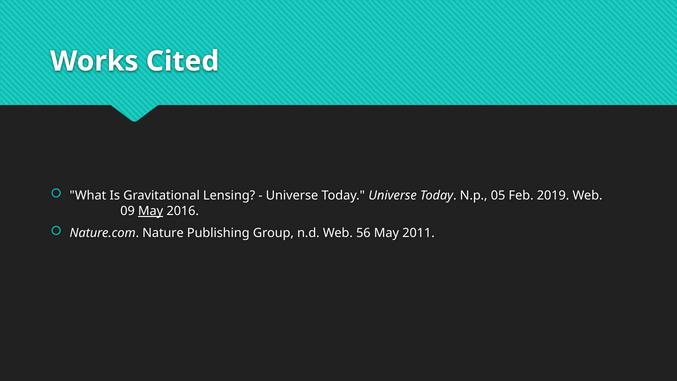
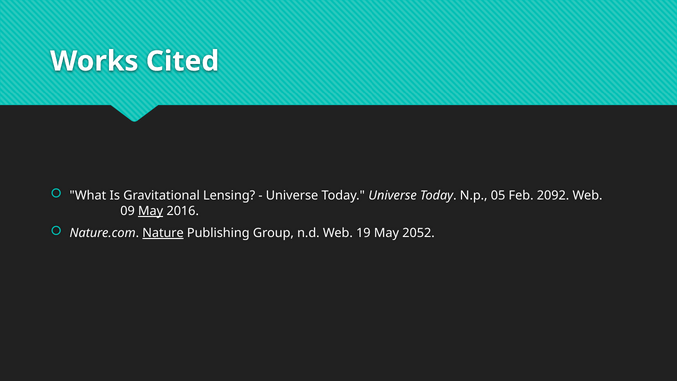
2019: 2019 -> 2092
Nature underline: none -> present
56: 56 -> 19
2011: 2011 -> 2052
